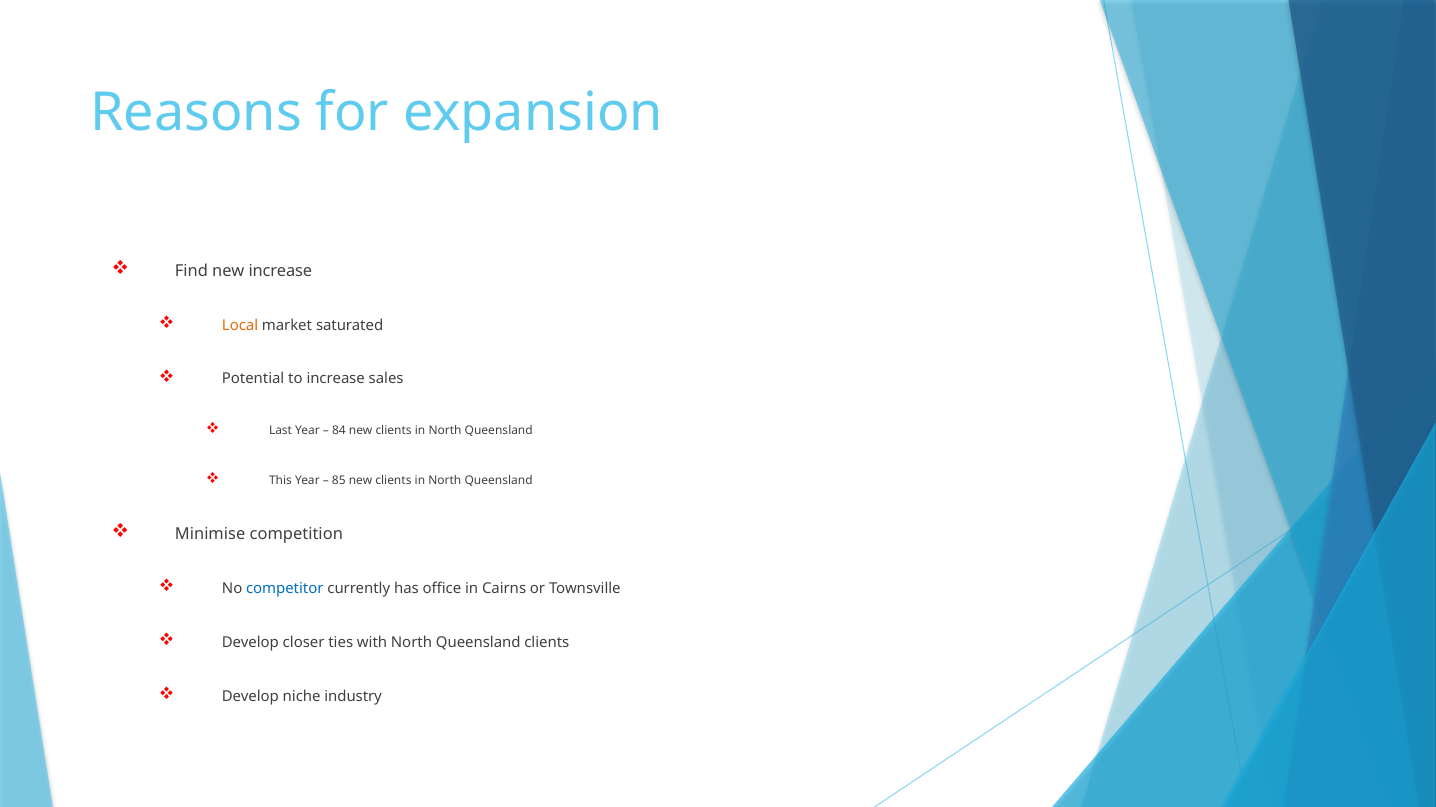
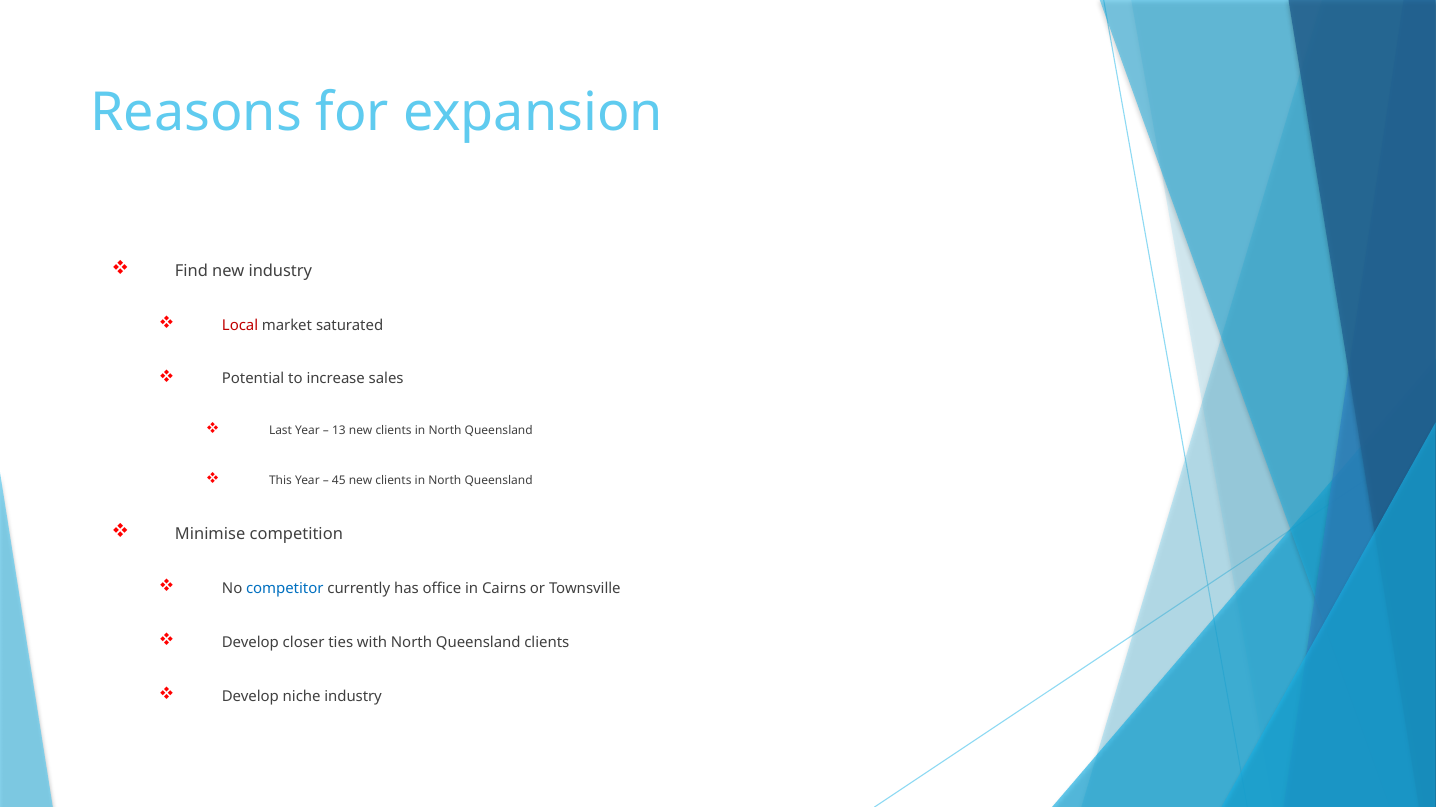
new increase: increase -> industry
Local colour: orange -> red
84: 84 -> 13
85: 85 -> 45
